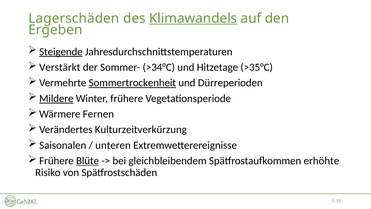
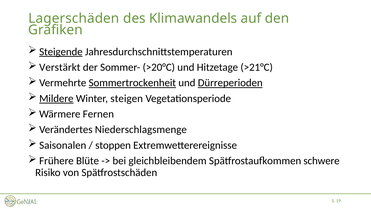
Klimawandels underline: present -> none
Ergeben: Ergeben -> Grafiken
>34°C: >34°C -> >20°C
>35°C: >35°C -> >21°C
Dürreperioden underline: none -> present
Winter frühere: frühere -> steigen
Kulturzeitverkürzung: Kulturzeitverkürzung -> Niederschlagsmenge
unteren: unteren -> stoppen
Blüte underline: present -> none
erhöhte: erhöhte -> schwere
